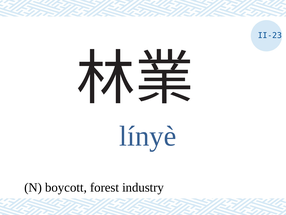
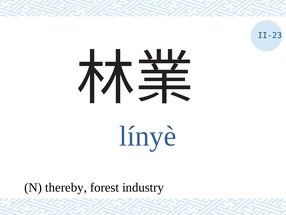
boycott: boycott -> thereby
